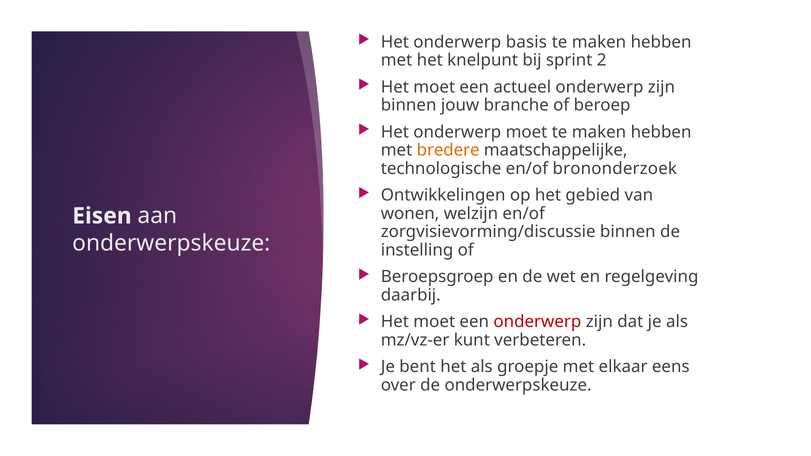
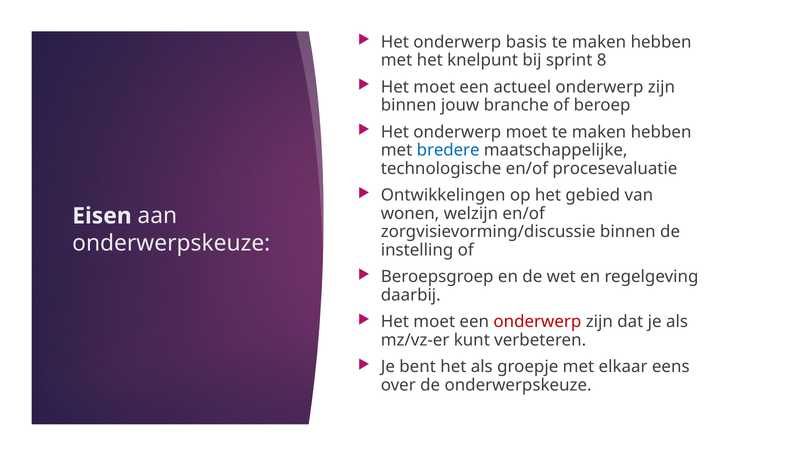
2: 2 -> 8
bredere colour: orange -> blue
brononderzoek: brononderzoek -> procesevaluatie
